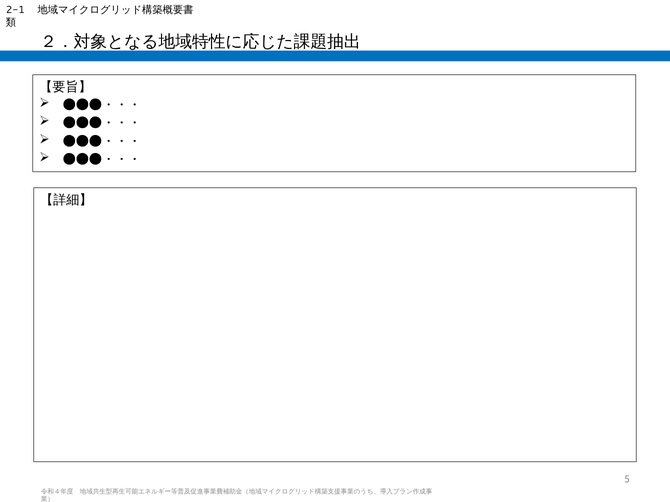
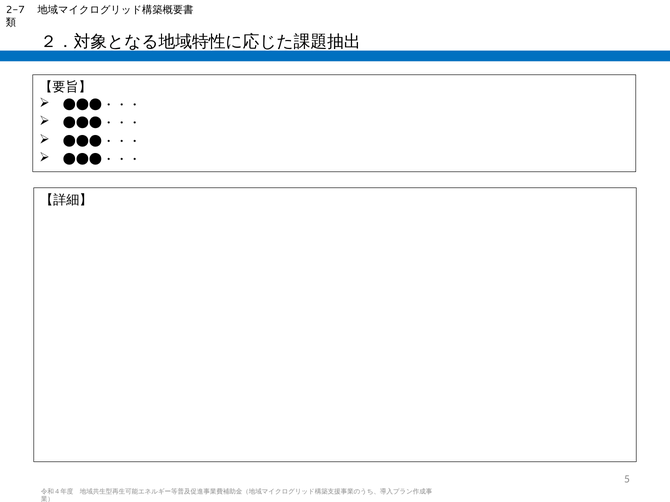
2-1: 2-1 -> 2-7
